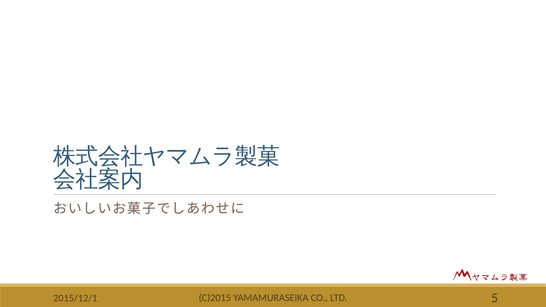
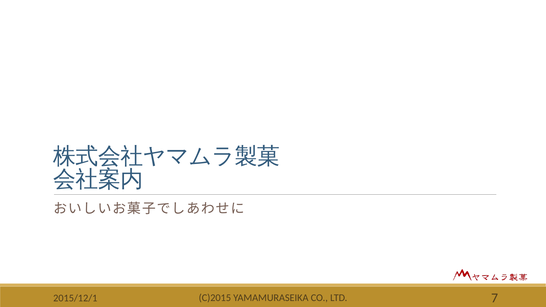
5: 5 -> 7
